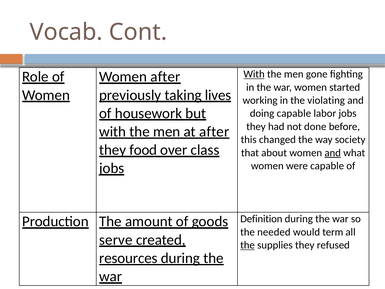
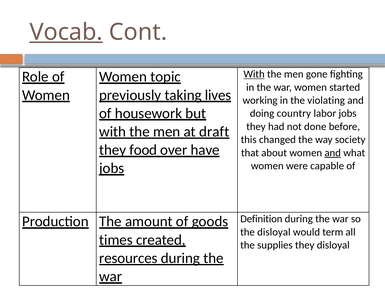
Vocab underline: none -> present
Women after: after -> topic
doing capable: capable -> country
at after: after -> draft
class: class -> have
the needed: needed -> disloyal
serve: serve -> times
the at (248, 245) underline: present -> none
they refused: refused -> disloyal
